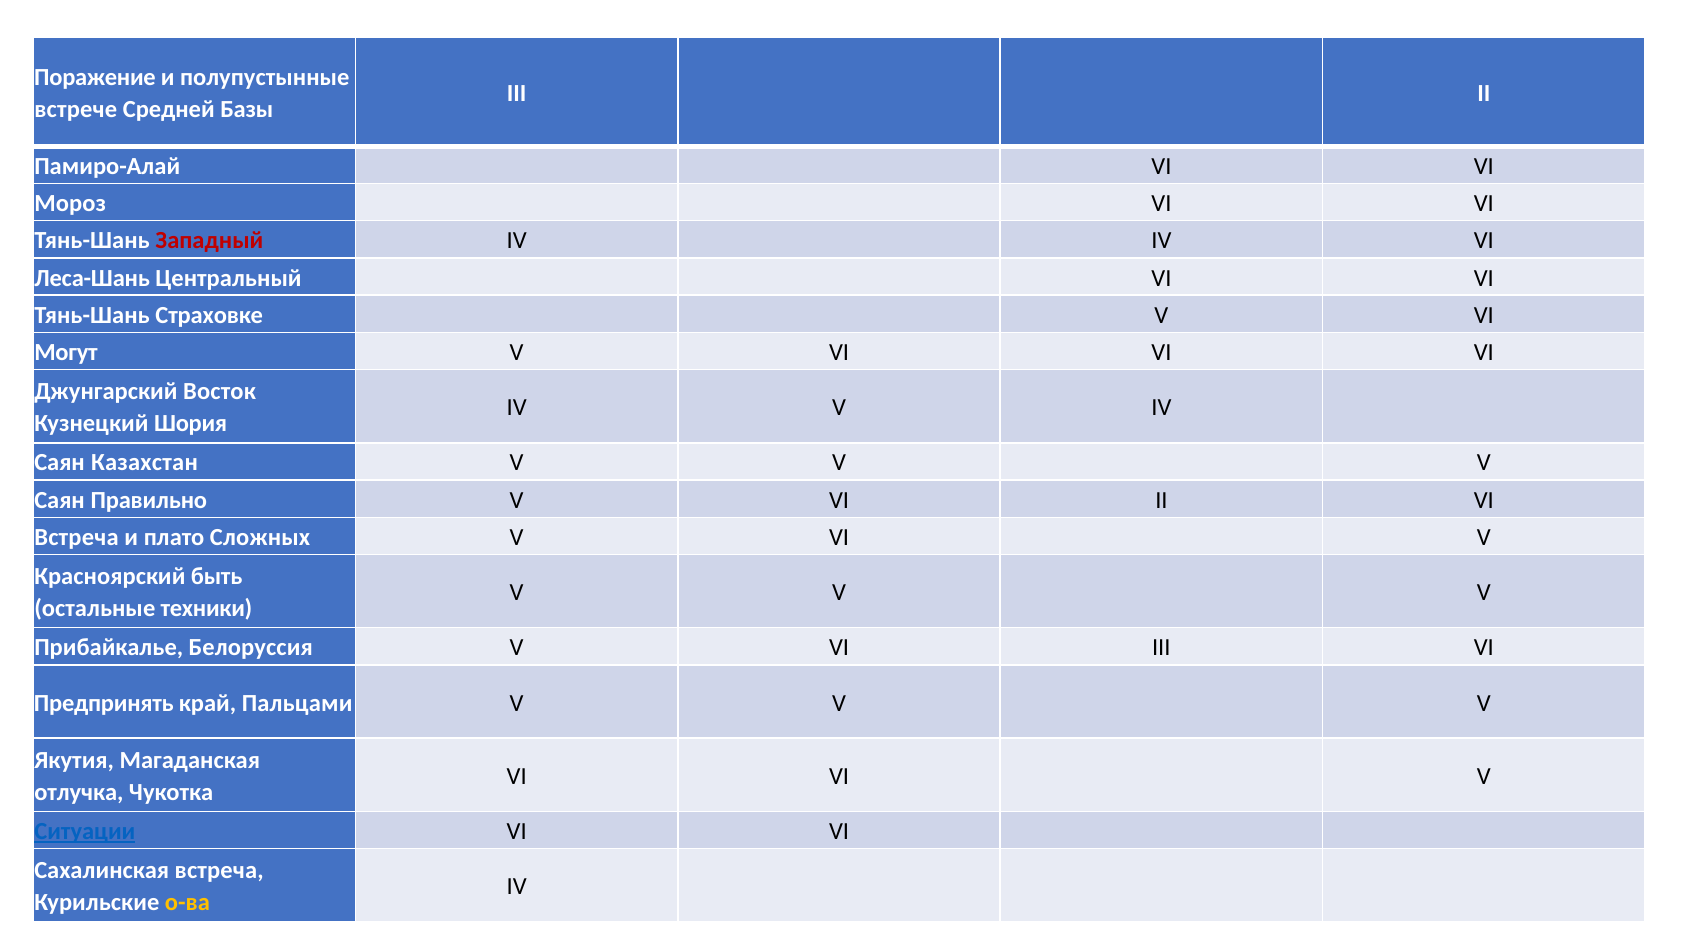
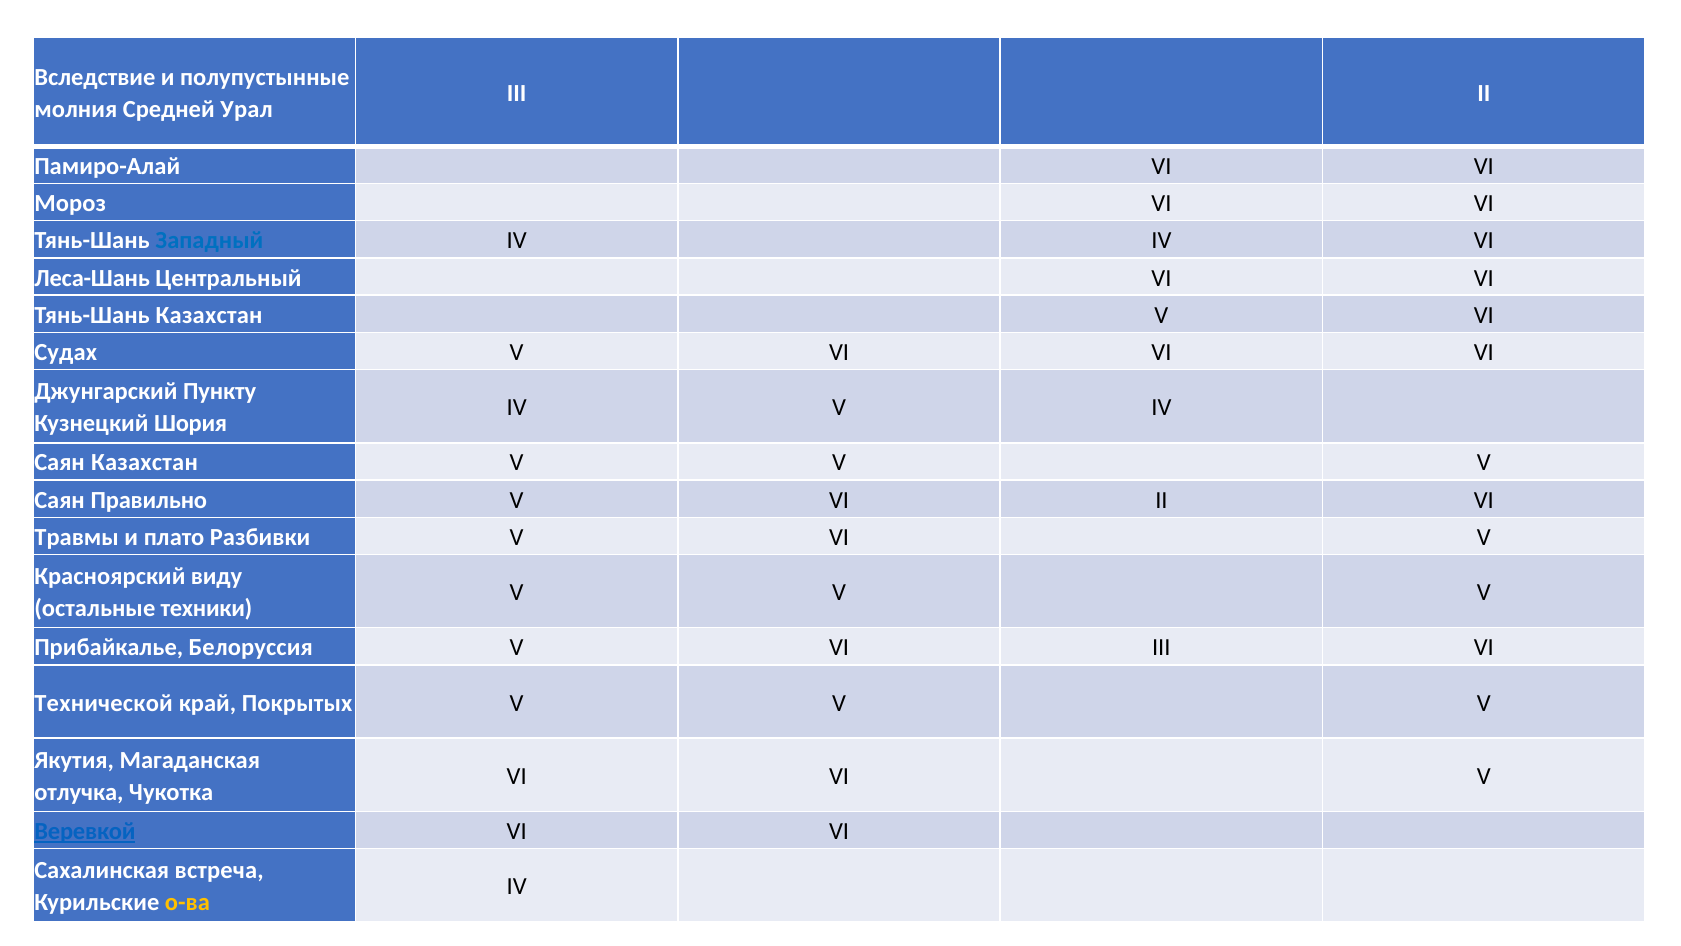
Поражение: Поражение -> Вследствие
встрече: встрече -> молния
Базы: Базы -> Урал
Западный colour: red -> blue
Тянь-Шань Страховке: Страховке -> Казахстан
Могут: Могут -> Судах
Восток: Восток -> Пункту
Встреча at (77, 537): Встреча -> Травмы
Сложных: Сложных -> Разбивки
быть: быть -> виду
Предпринять: Предпринять -> Технической
Пальцами: Пальцами -> Покрытых
Ситуации: Ситуации -> Веревкой
